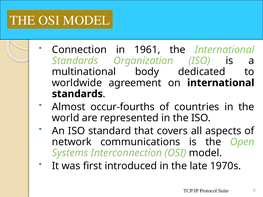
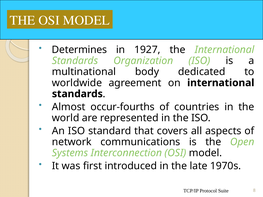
Connection: Connection -> Determines
1961: 1961 -> 1927
